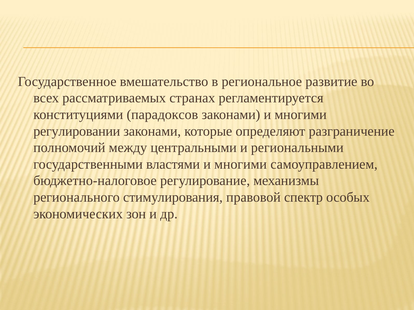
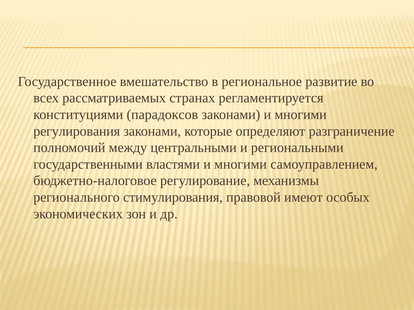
регулировании: регулировании -> регулирования
спектр: спектр -> имеют
